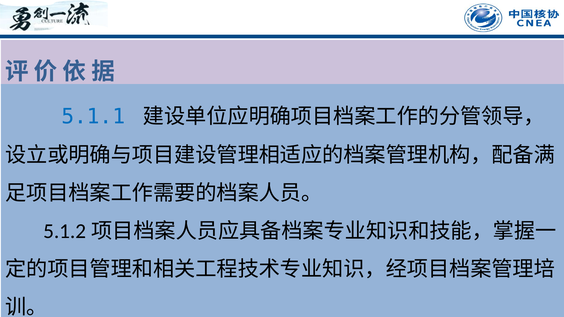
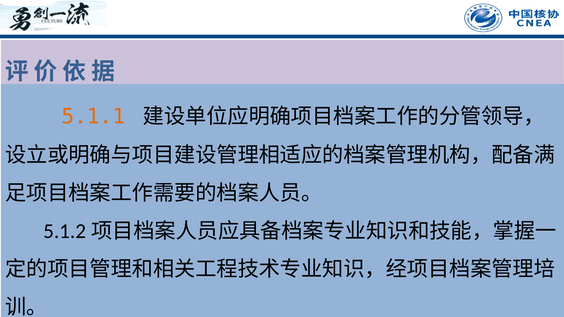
5.1.1 colour: blue -> orange
